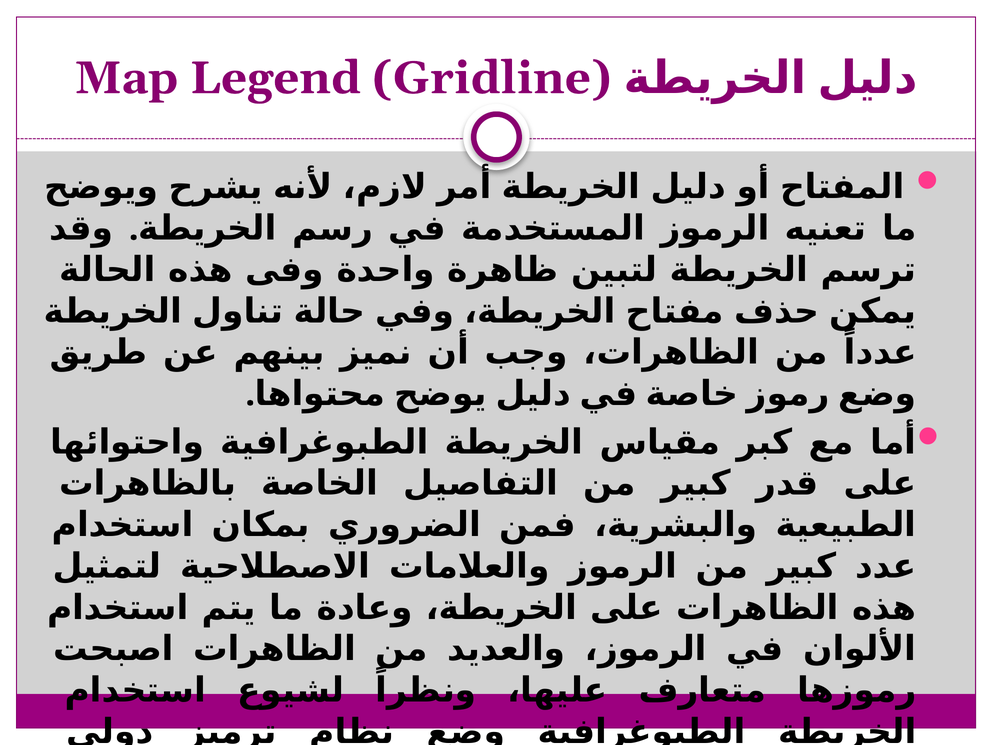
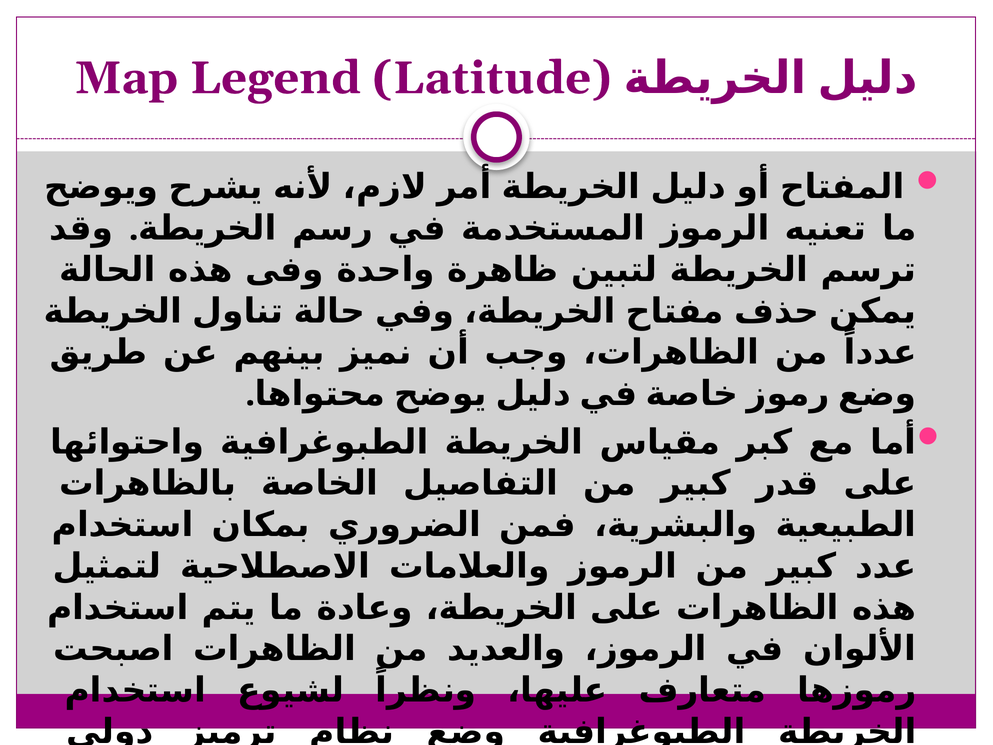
Gridline: Gridline -> Latitude
